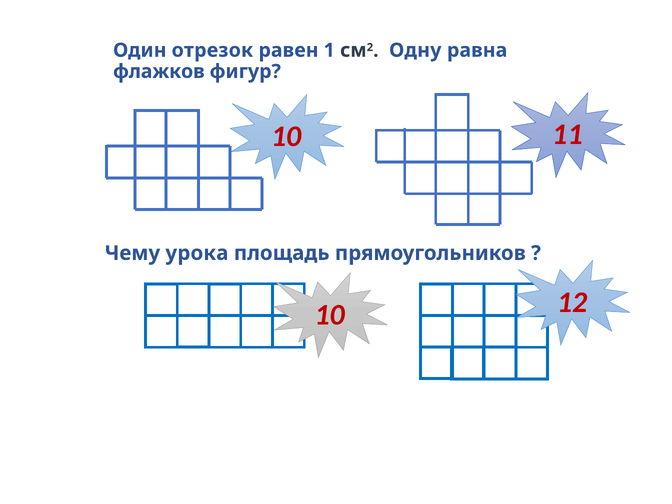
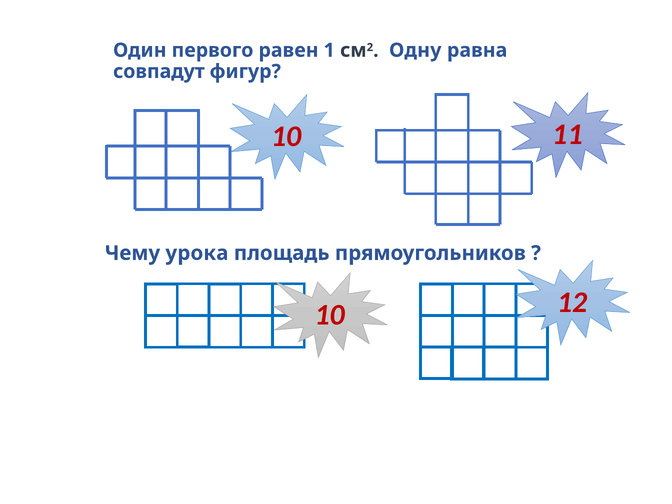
отрезок: отрезок -> первого
флажков: флажков -> совпадут
